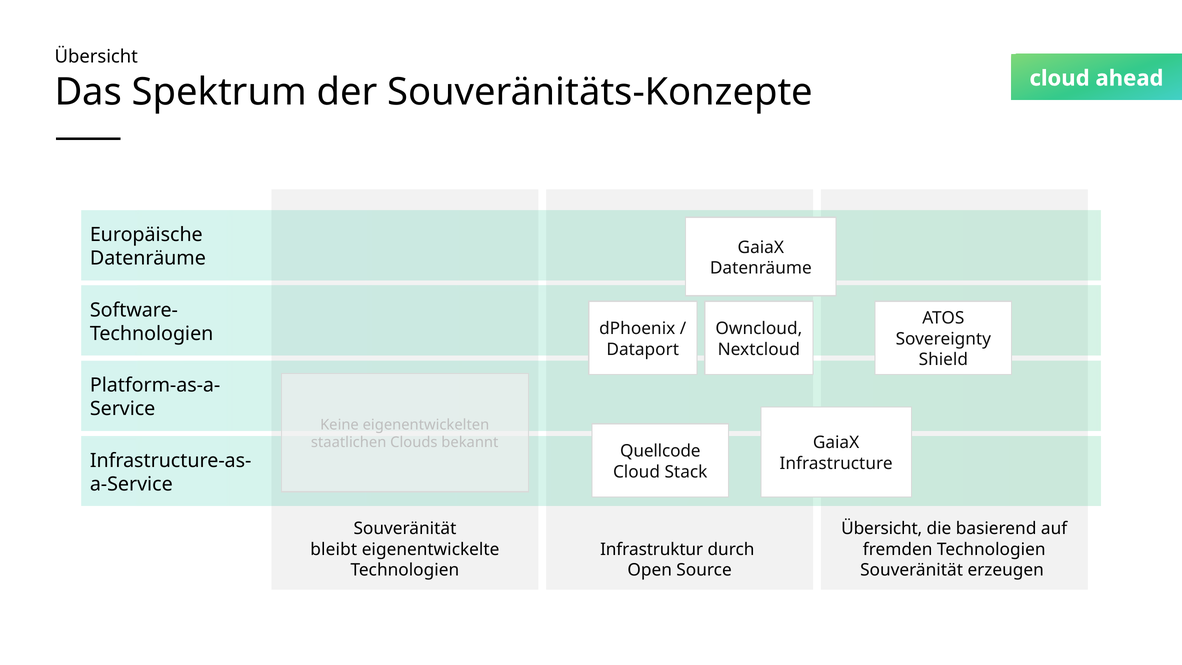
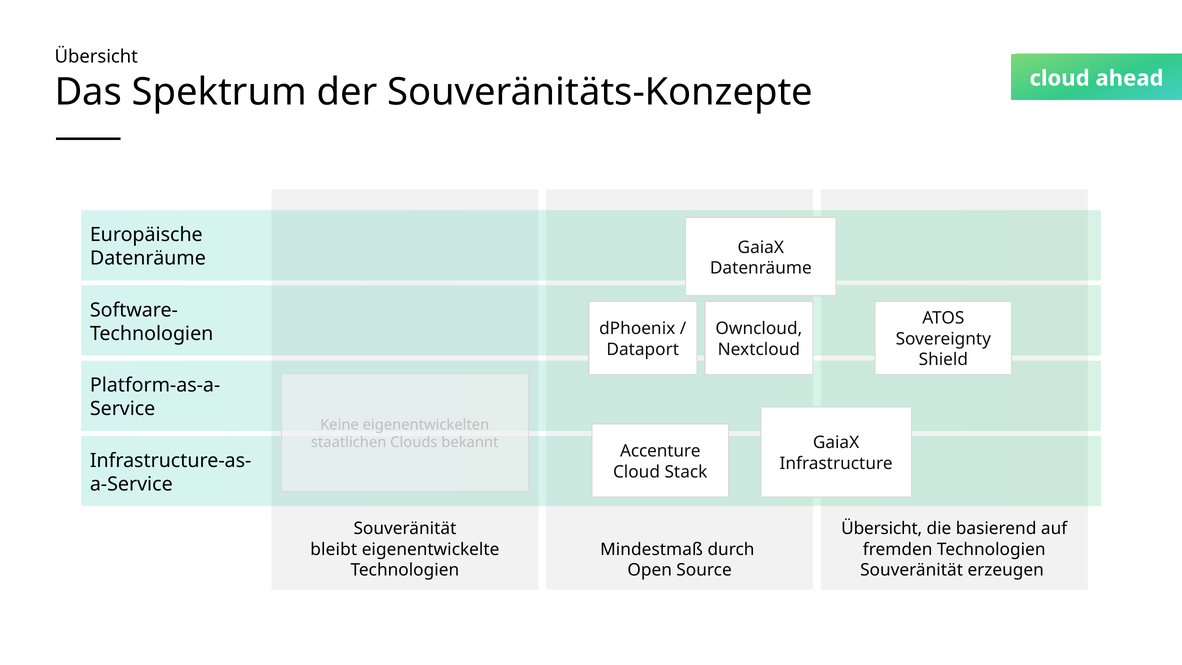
Quellcode: Quellcode -> Accenture
Infrastruktur: Infrastruktur -> Mindestmaß
